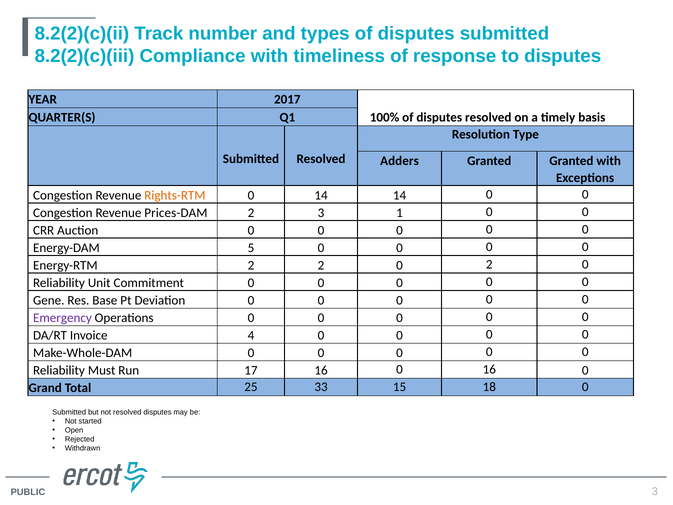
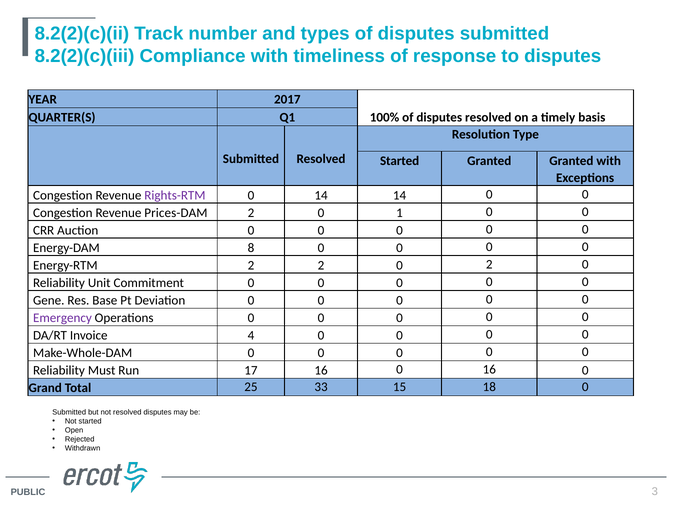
Adders at (400, 161): Adders -> Started
Rights-RTM colour: orange -> purple
3 at (321, 213): 3 -> 0
5: 5 -> 8
